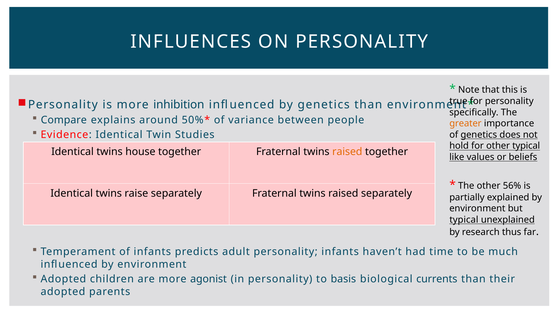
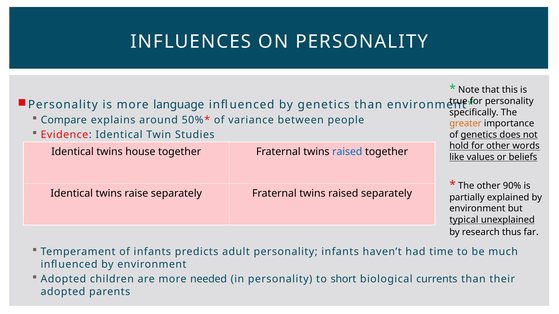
inhibition: inhibition -> language
other typical: typical -> words
raised at (347, 152) colour: orange -> blue
56%: 56% -> 90%
agonist: agonist -> needed
basis: basis -> short
